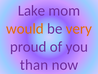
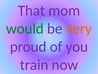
Lake: Lake -> That
would colour: orange -> green
than: than -> train
